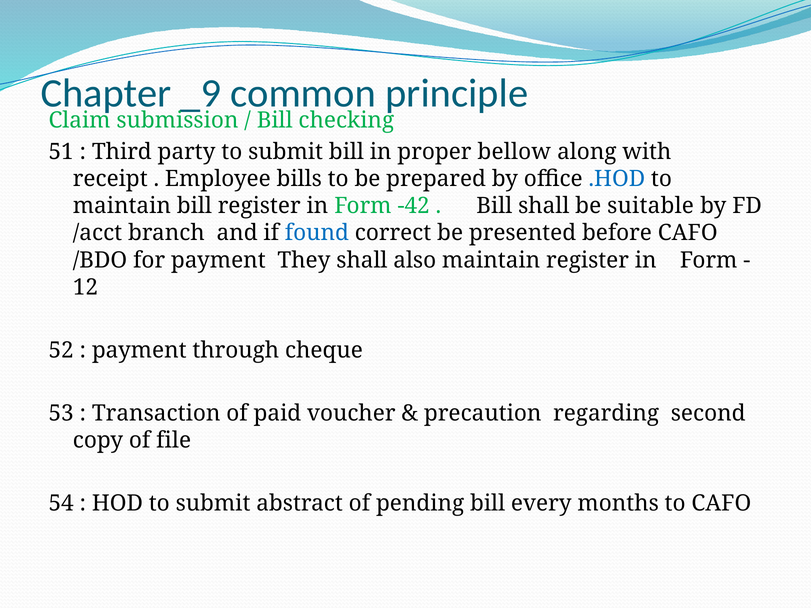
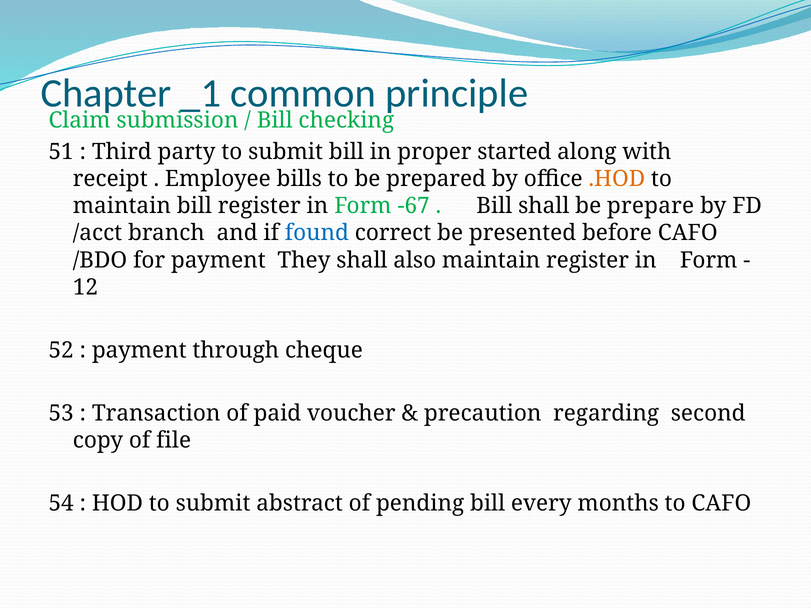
_9: _9 -> _1
bellow: bellow -> started
.HOD colour: blue -> orange
-42: -42 -> -67
suitable: suitable -> prepare
